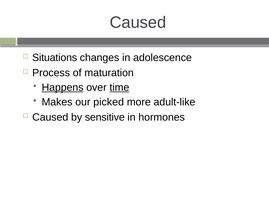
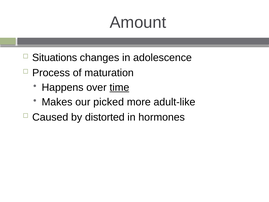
Caused at (138, 22): Caused -> Amount
Happens underline: present -> none
sensitive: sensitive -> distorted
